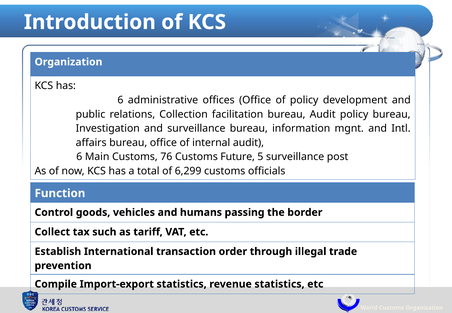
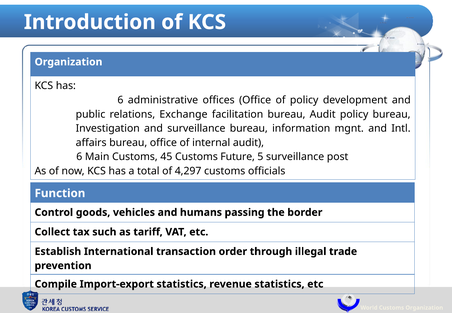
Collection: Collection -> Exchange
76: 76 -> 45
6,299: 6,299 -> 4,297
